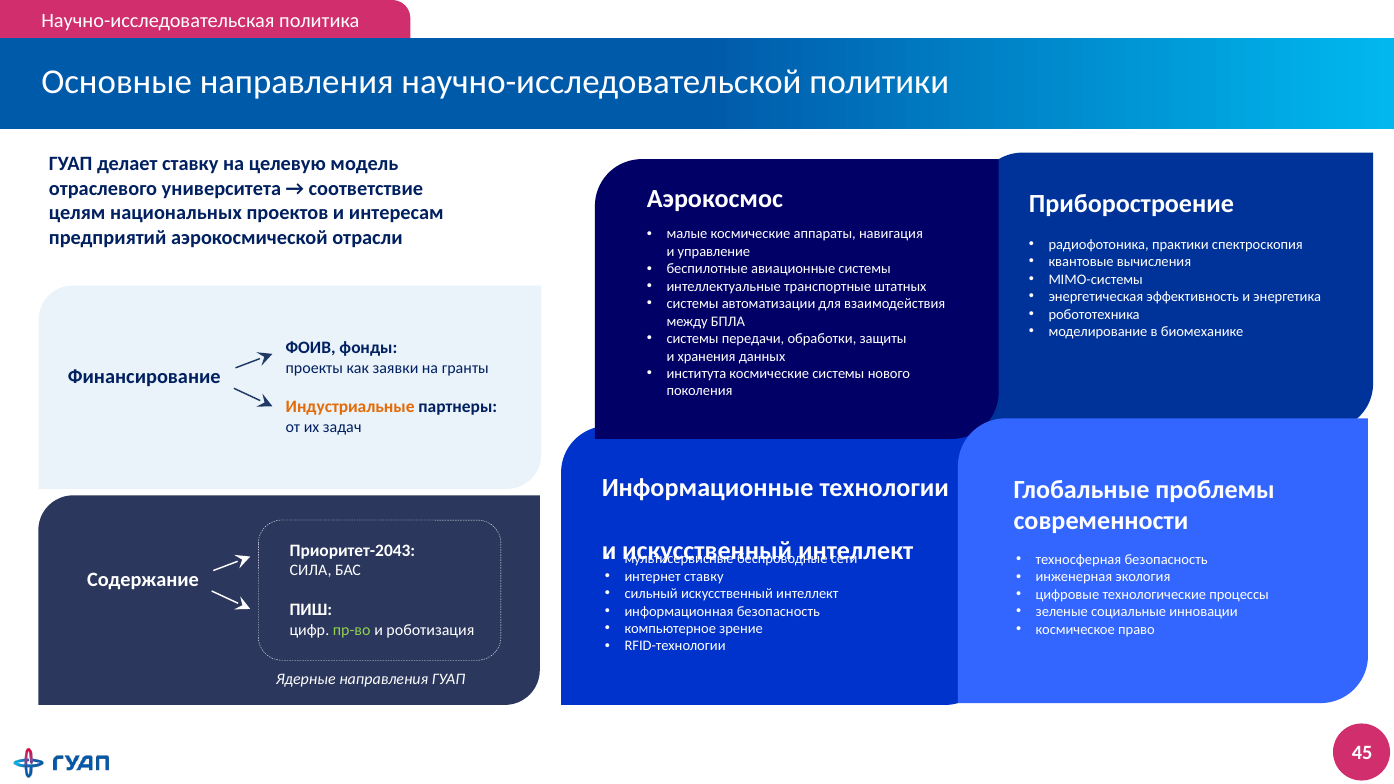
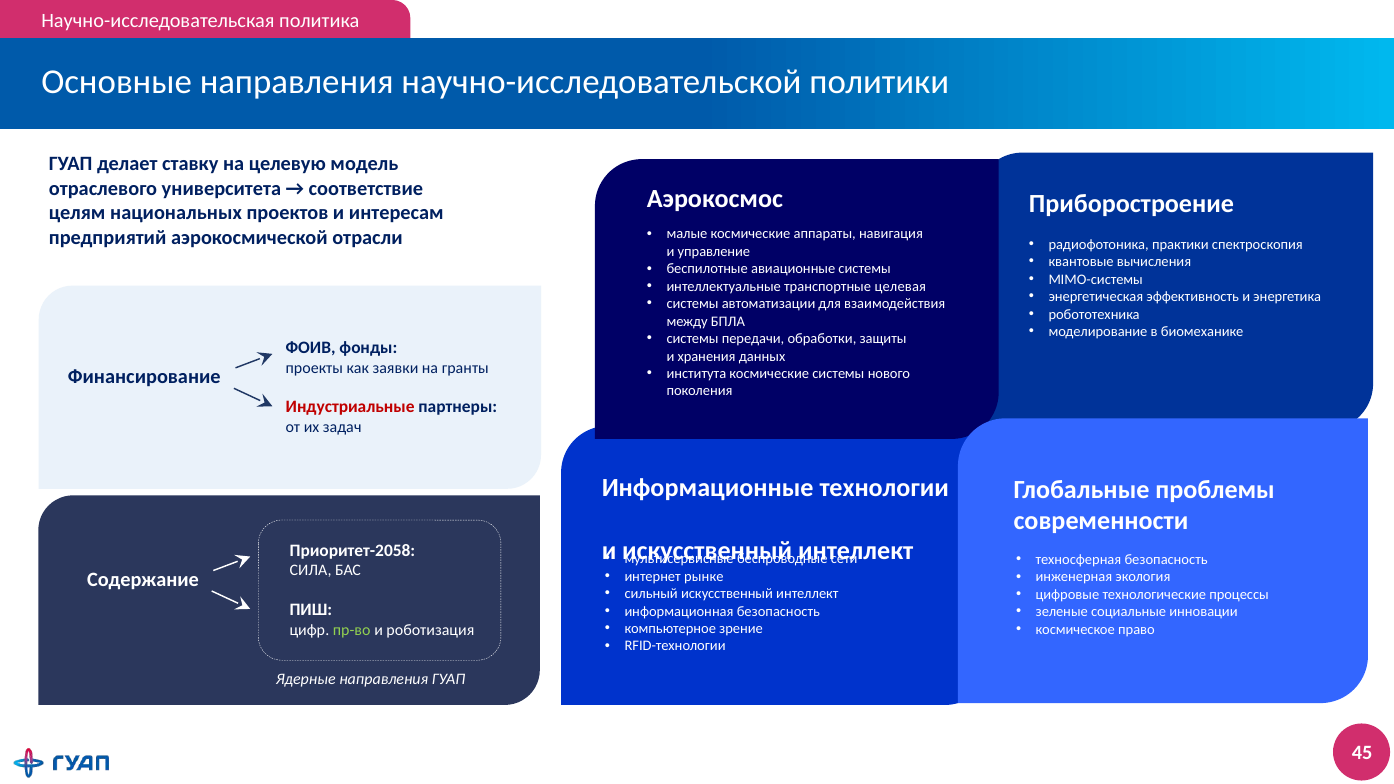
штатных: штатных -> целевая
Индустриальные colour: orange -> red
Приоритет-2043: Приоритет-2043 -> Приоритет-2058
интернет ставку: ставку -> рынке
